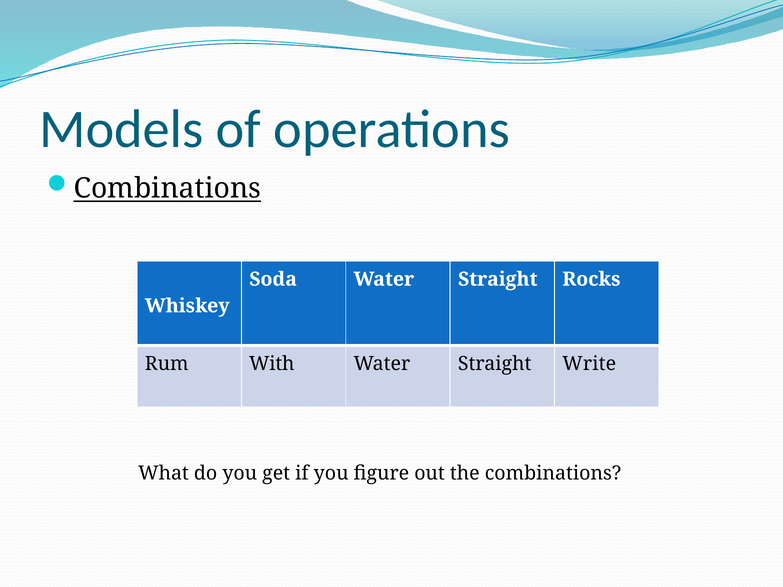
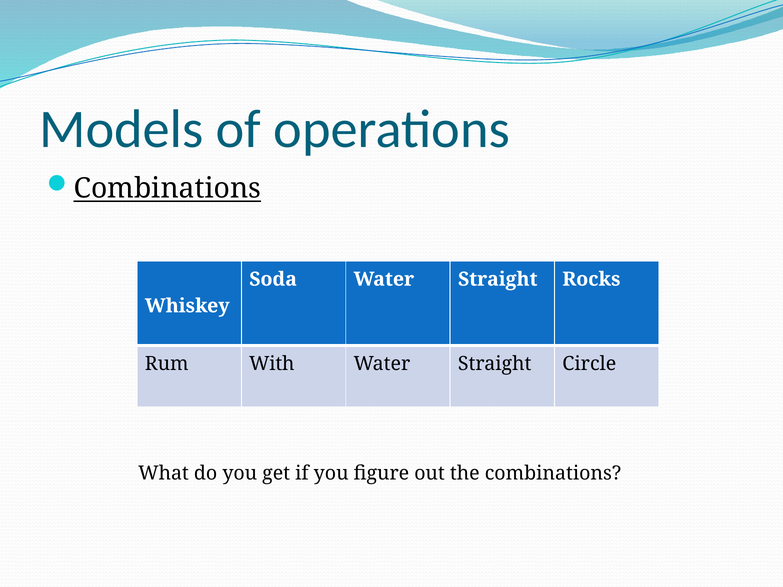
Write: Write -> Circle
